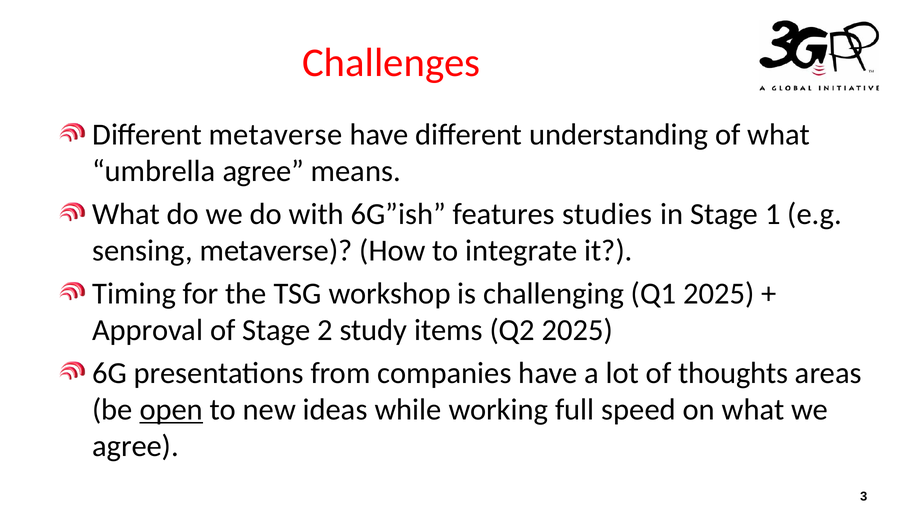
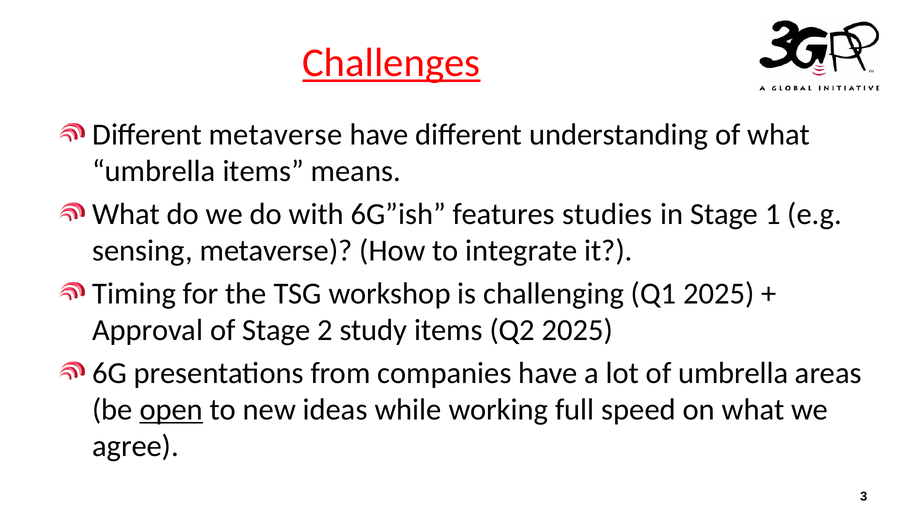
Challenges underline: none -> present
umbrella agree: agree -> items
of thoughts: thoughts -> umbrella
